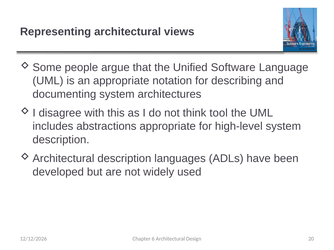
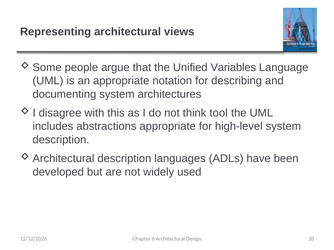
Software: Software -> Variables
